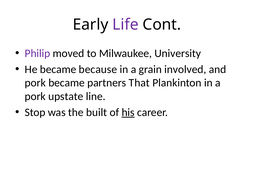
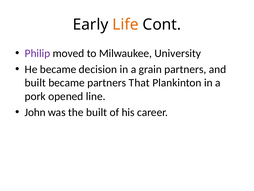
Life colour: purple -> orange
because: because -> decision
grain involved: involved -> partners
pork at (35, 83): pork -> built
upstate: upstate -> opened
Stop: Stop -> John
his underline: present -> none
